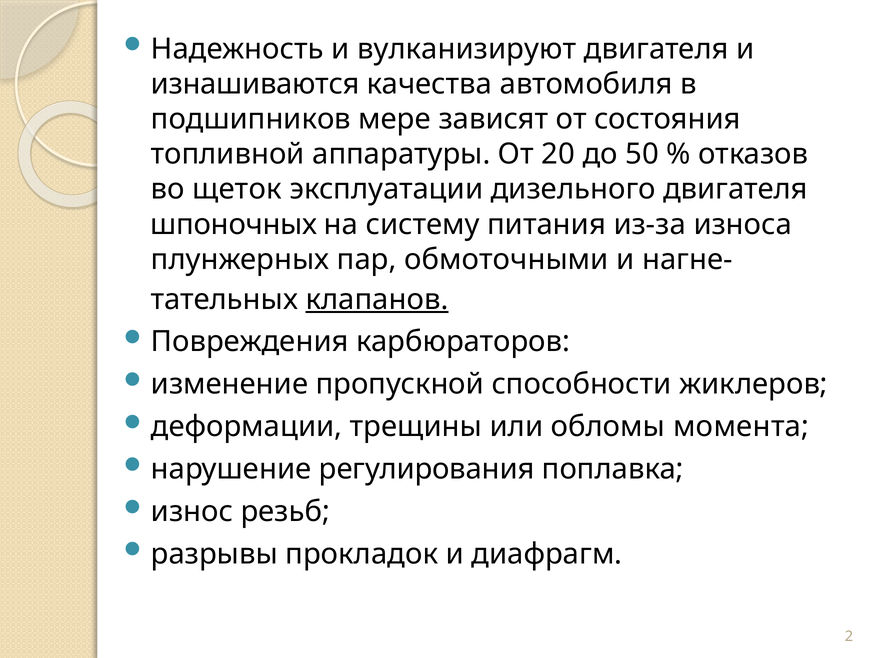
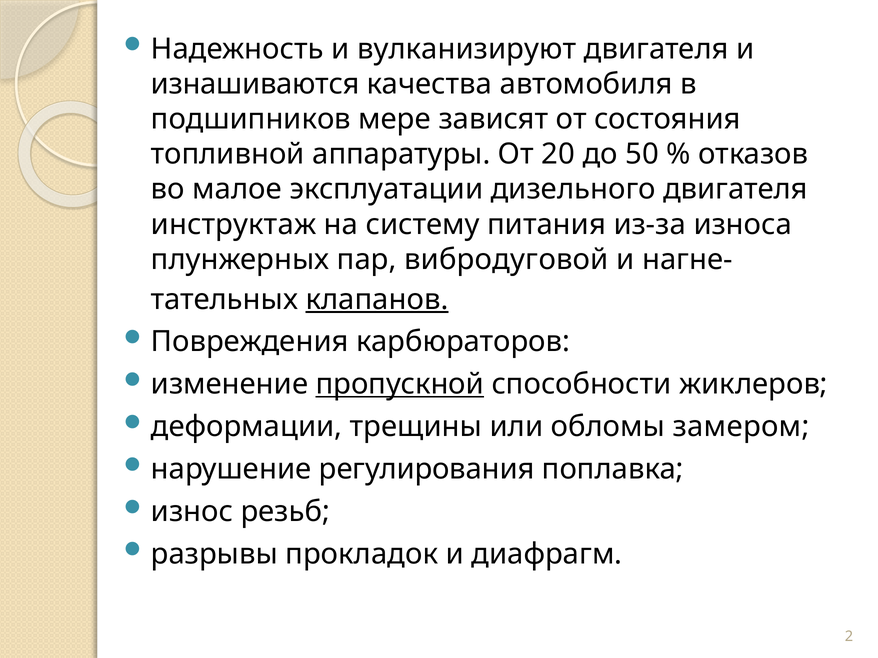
щеток: щеток -> малое
шпоночных: шпоночных -> инструктаж
обмоточными: обмоточными -> вибродуговой
пропускной underline: none -> present
момента: момента -> замером
